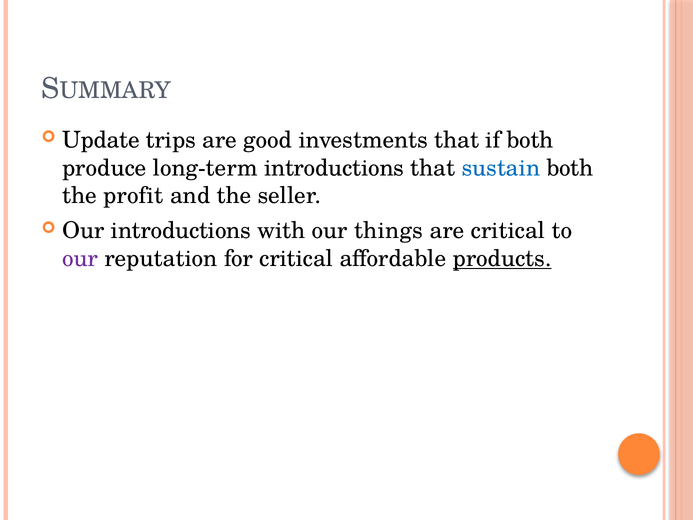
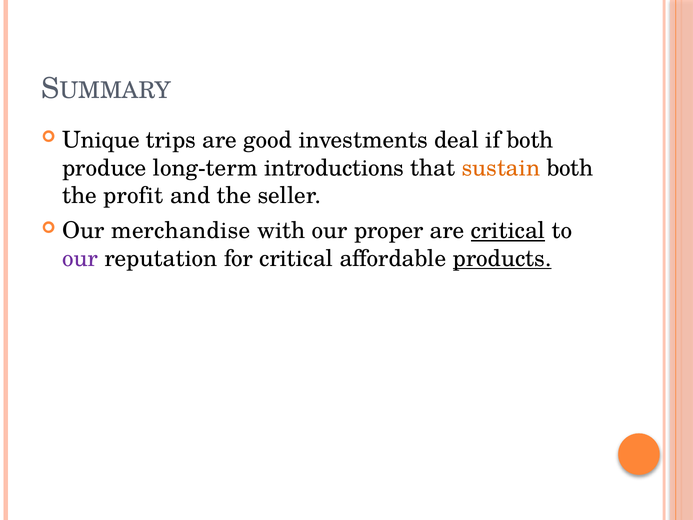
Update: Update -> Unique
investments that: that -> deal
sustain colour: blue -> orange
Our introductions: introductions -> merchandise
things: things -> proper
critical at (508, 231) underline: none -> present
